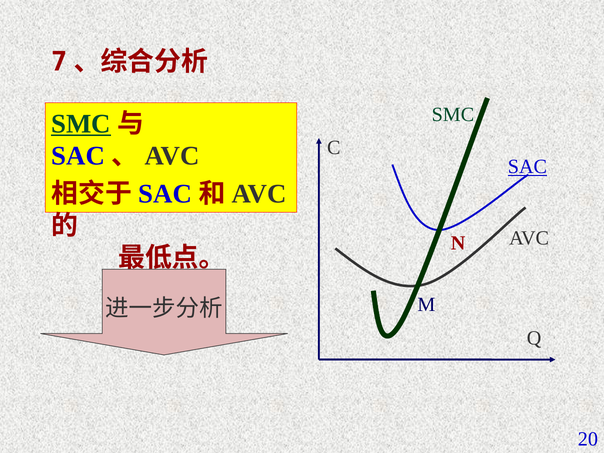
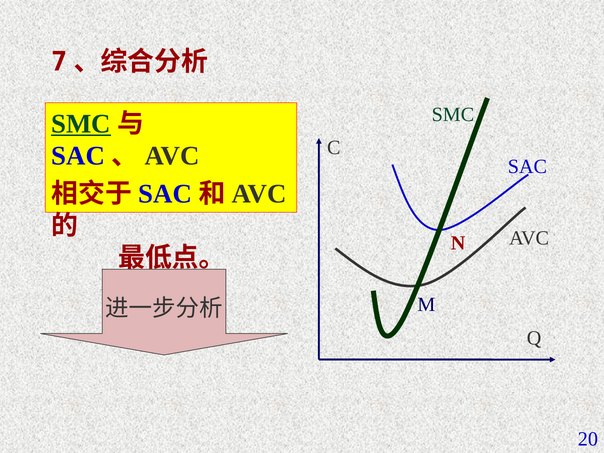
SAC at (527, 167) underline: present -> none
